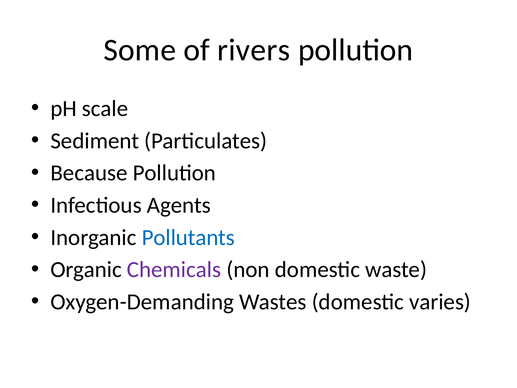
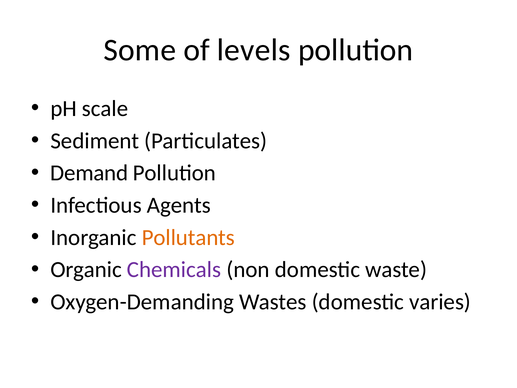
rivers: rivers -> levels
Because: Because -> Demand
Pollutants colour: blue -> orange
